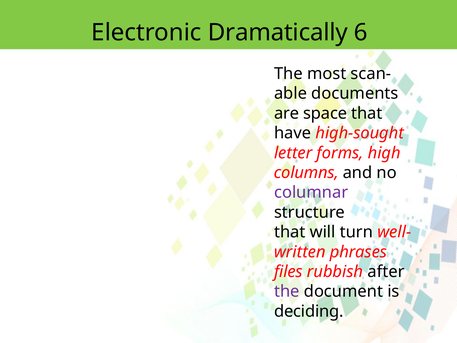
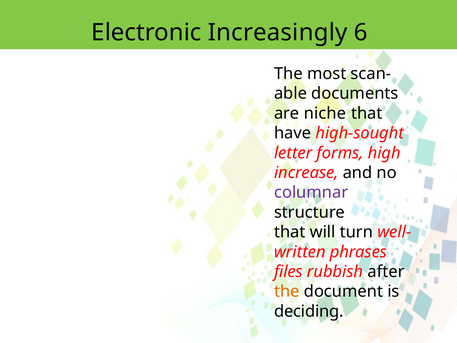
Dramatically: Dramatically -> Increasingly
space: space -> niche
columns: columns -> increase
the at (287, 291) colour: purple -> orange
